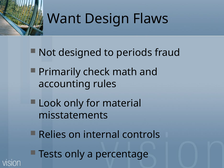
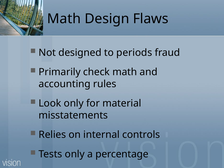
Want at (64, 19): Want -> Math
